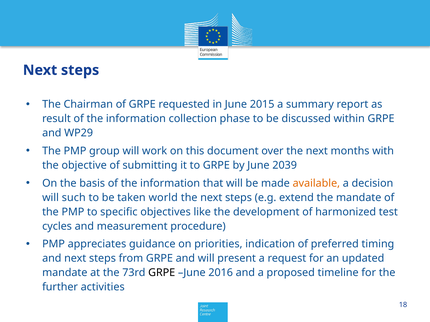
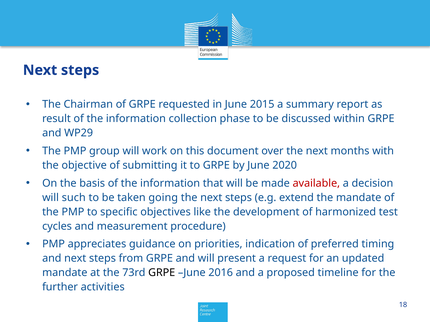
2039: 2039 -> 2020
available colour: orange -> red
world: world -> going
